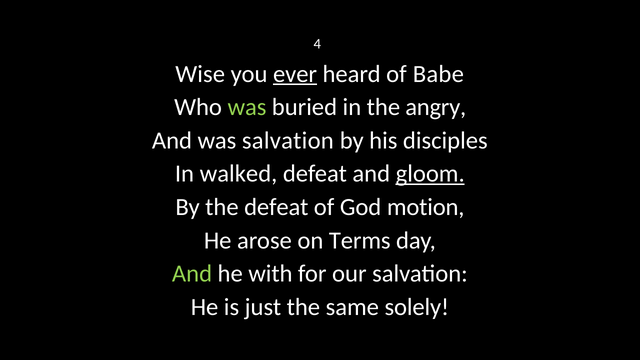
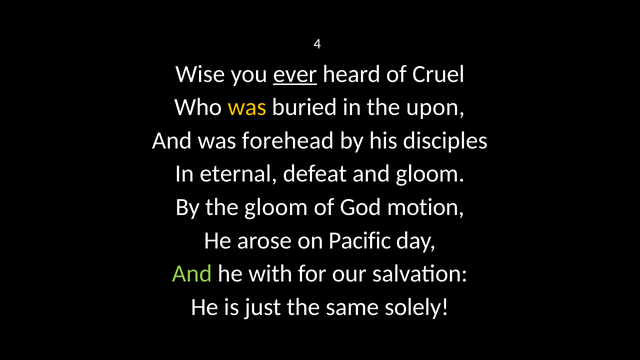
Babe: Babe -> Cruel
was at (247, 107) colour: light green -> yellow
angry: angry -> upon
was salvation: salvation -> forehead
walked: walked -> eternal
gloom at (430, 174) underline: present -> none
the defeat: defeat -> gloom
Terms: Terms -> Pacific
